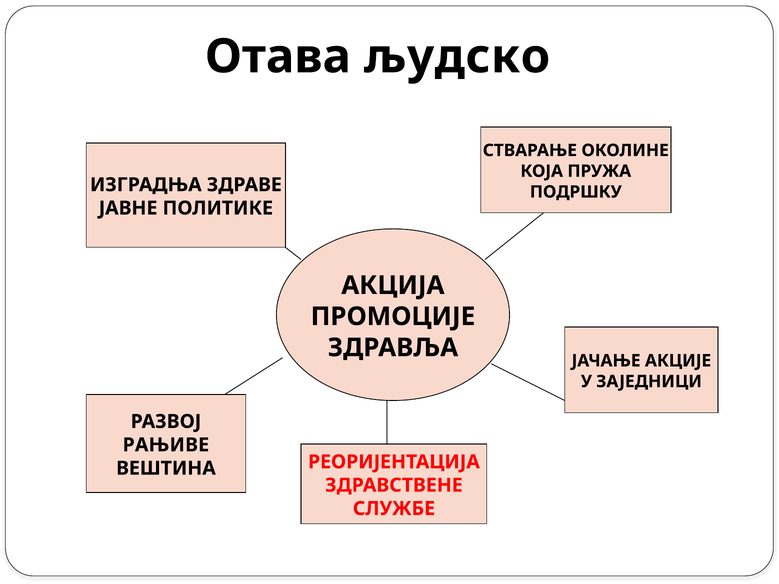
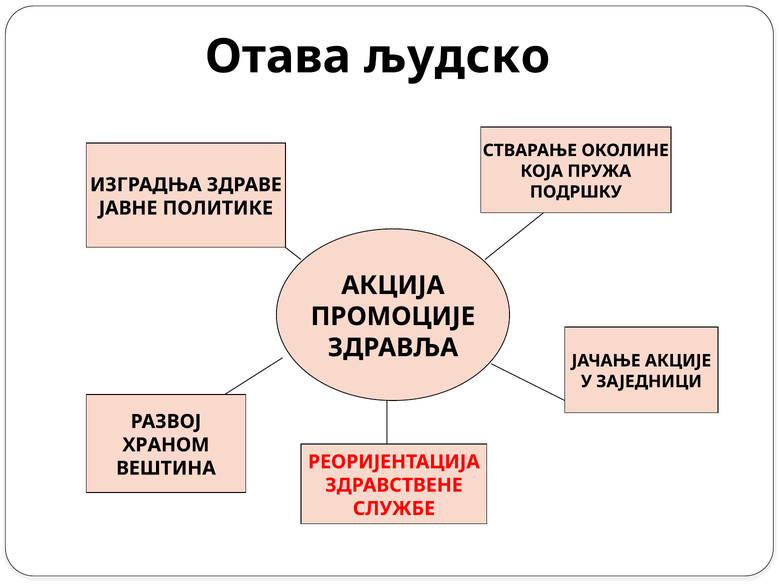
РАЊИВЕ: РАЊИВЕ -> ХРАНОМ
